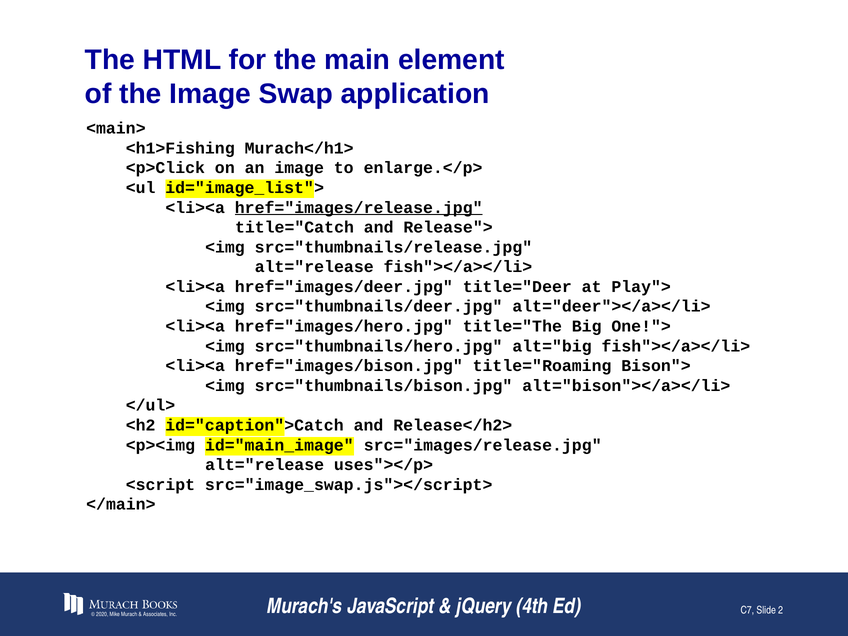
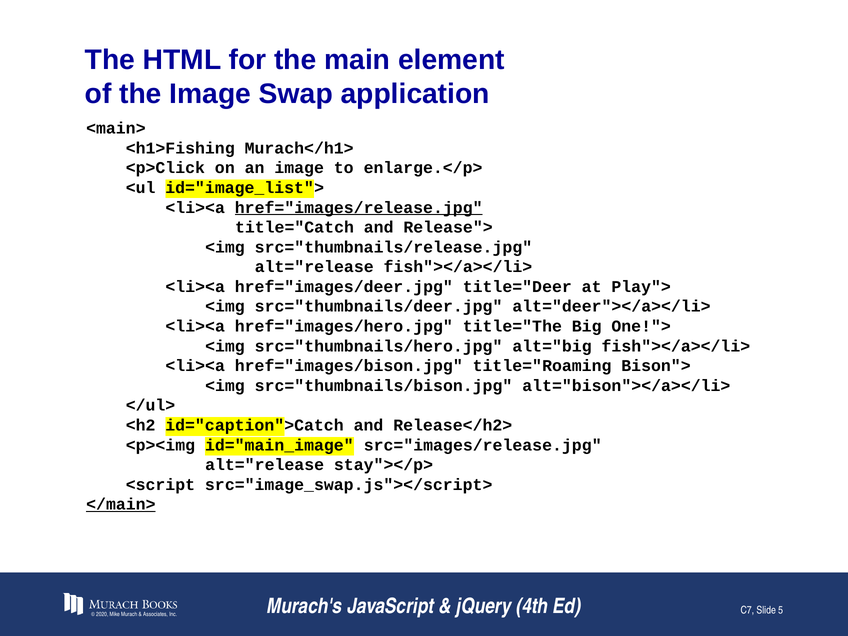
uses"></p>: uses"></p> -> stay"></p>
</main> underline: none -> present
2: 2 -> 5
